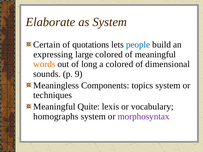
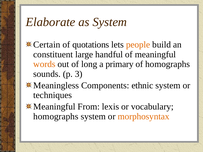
people colour: blue -> orange
expressing: expressing -> constituent
large colored: colored -> handful
a colored: colored -> primary
of dimensional: dimensional -> homographs
9: 9 -> 3
topics: topics -> ethnic
Quite: Quite -> From
morphosyntax colour: purple -> orange
